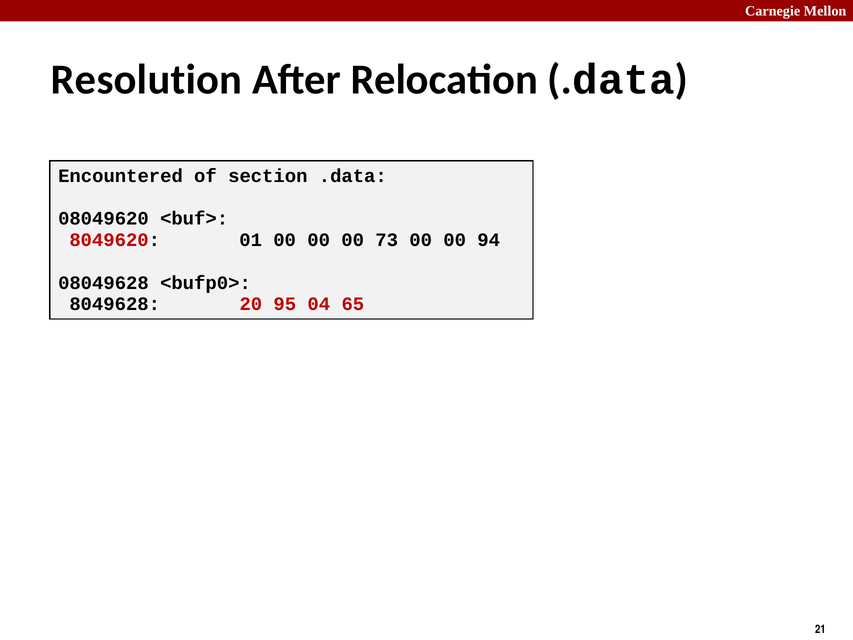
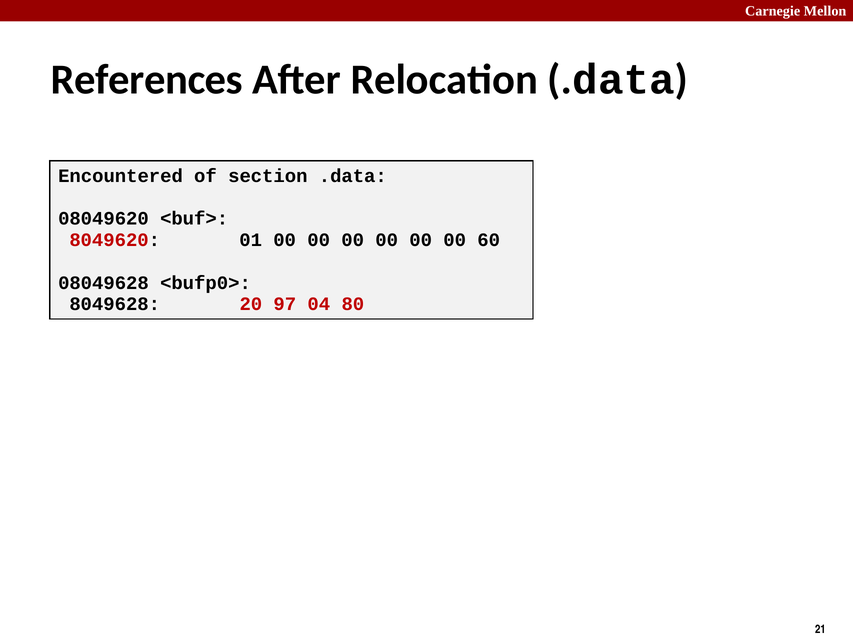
Resolution: Resolution -> References
73 at (387, 240): 73 -> 00
94: 94 -> 60
95: 95 -> 97
65: 65 -> 80
